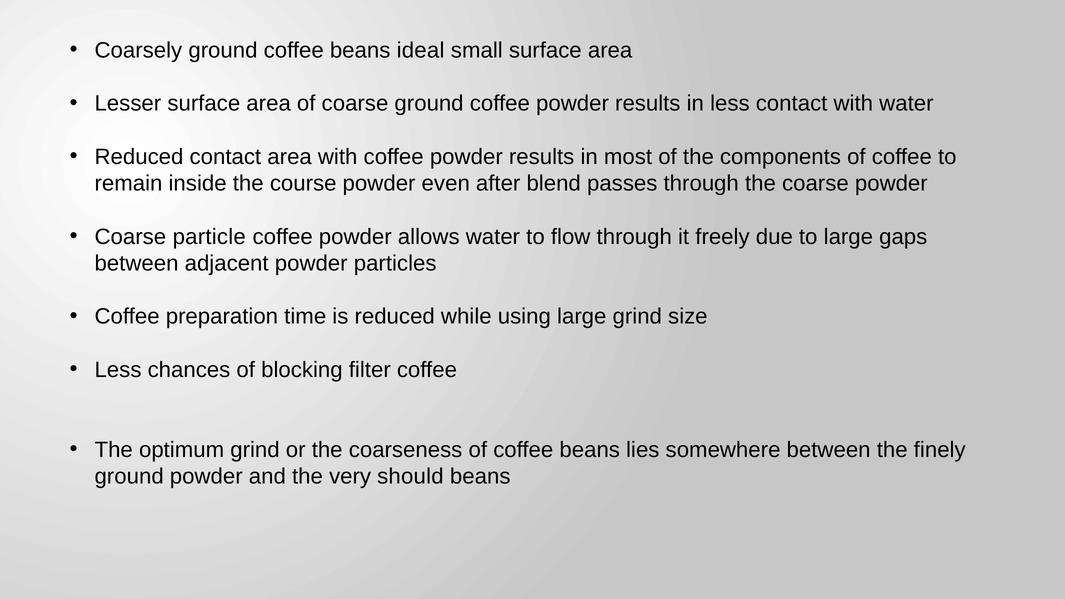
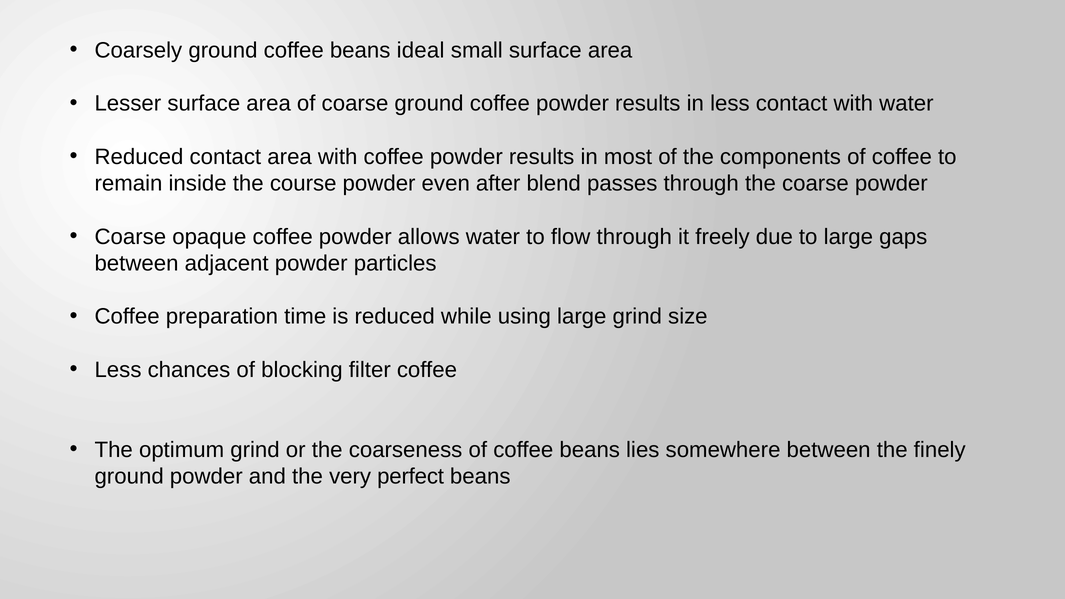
particle: particle -> opaque
should: should -> perfect
